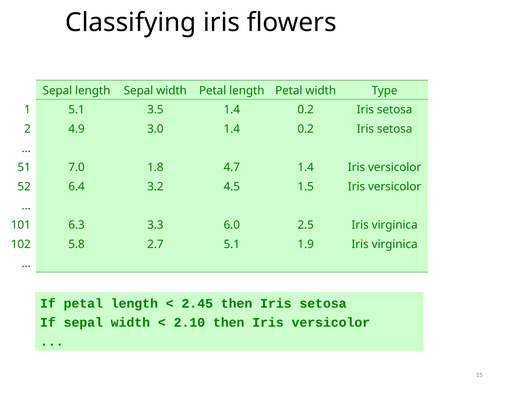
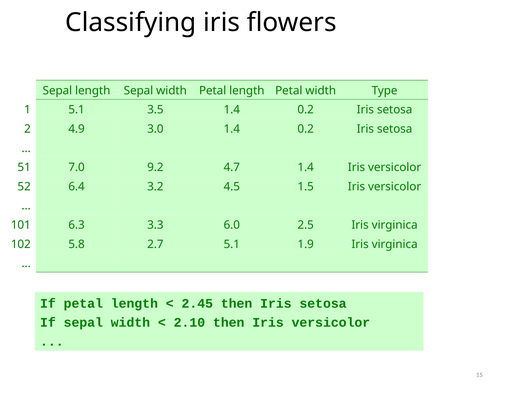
1.8: 1.8 -> 9.2
